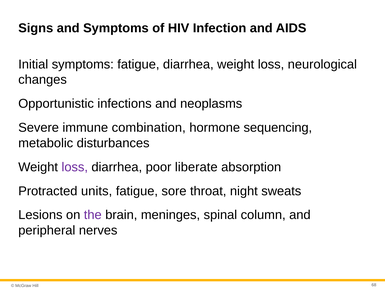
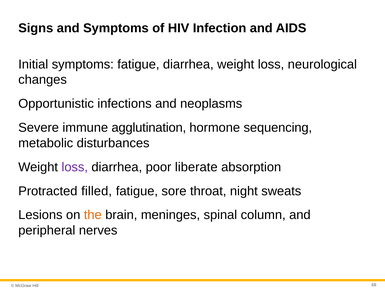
combination: combination -> agglutination
units: units -> filled
the colour: purple -> orange
